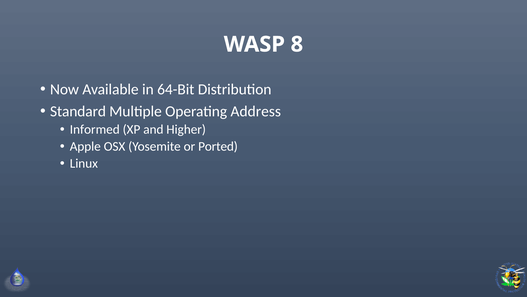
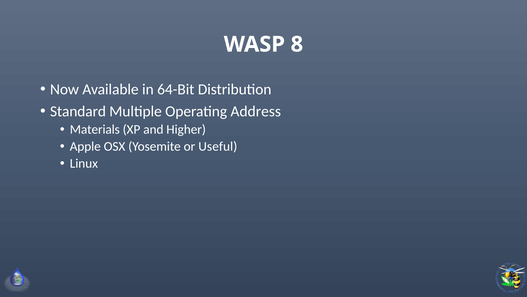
Informed: Informed -> Materials
Ported: Ported -> Useful
